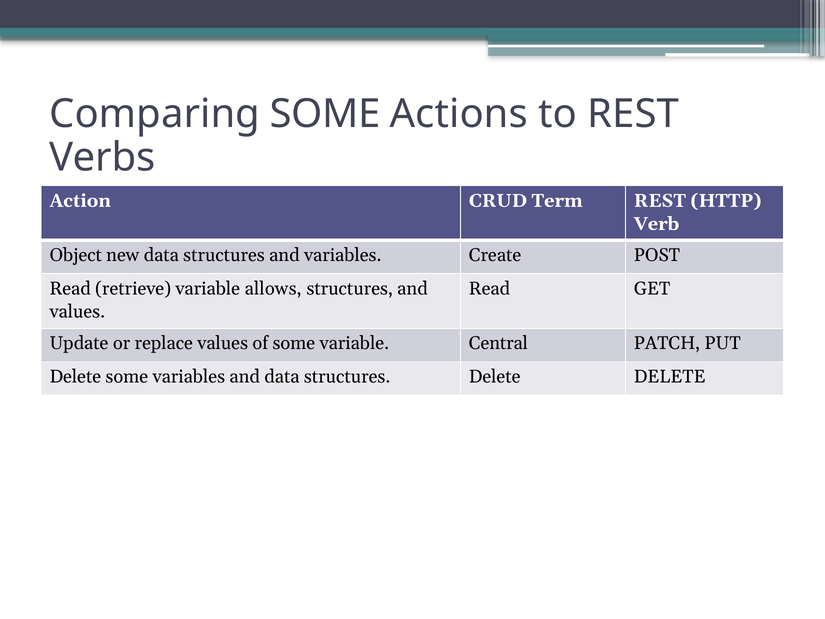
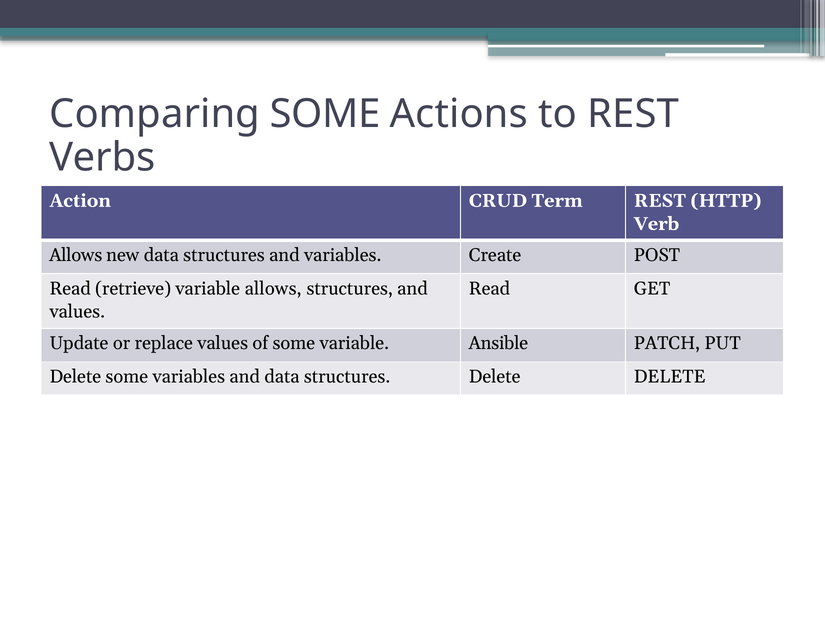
Object at (76, 255): Object -> Allows
Central: Central -> Ansible
